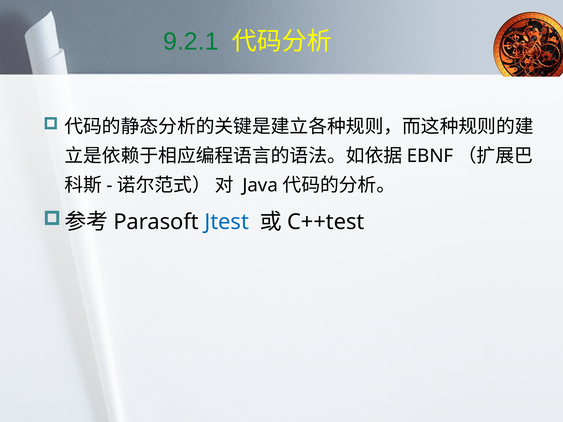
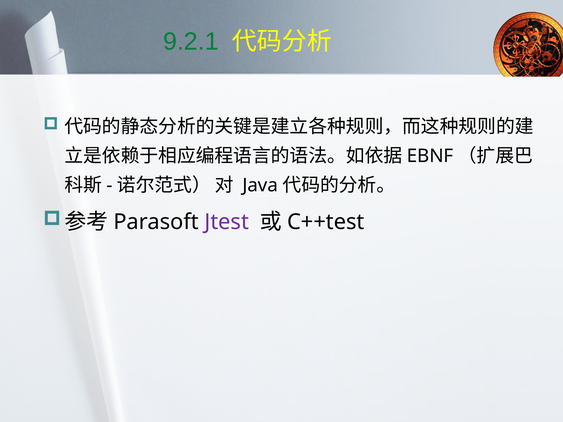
Jtest colour: blue -> purple
